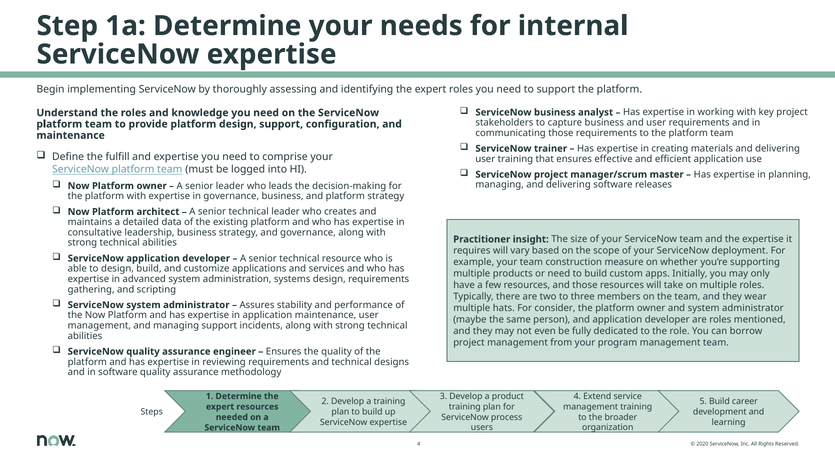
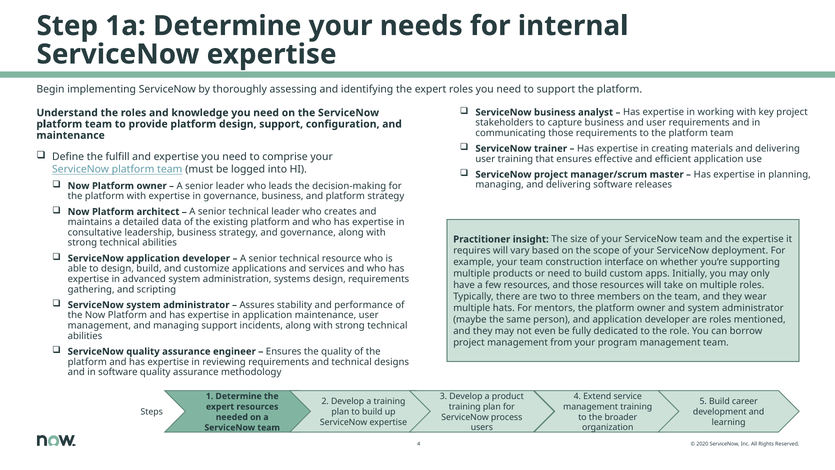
measure: measure -> interface
consider: consider -> mentors
